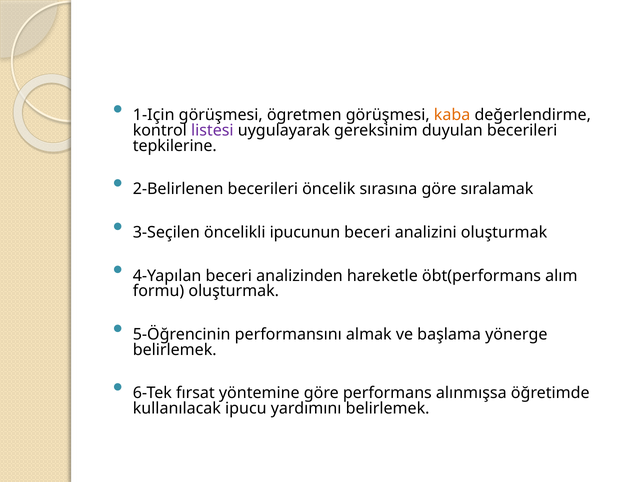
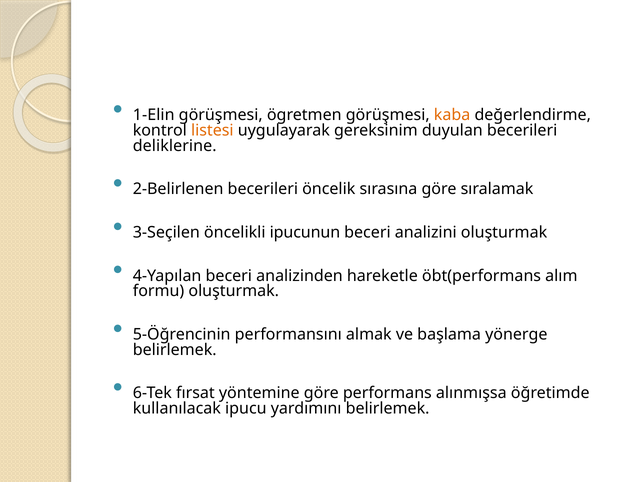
1-Için: 1-Için -> 1-Elin
listesi colour: purple -> orange
tepkilerine: tepkilerine -> deliklerine
